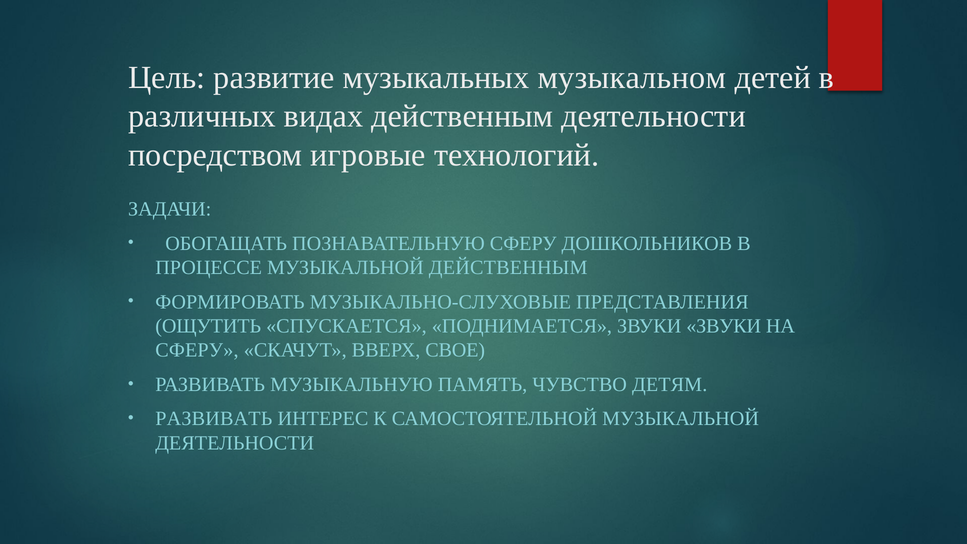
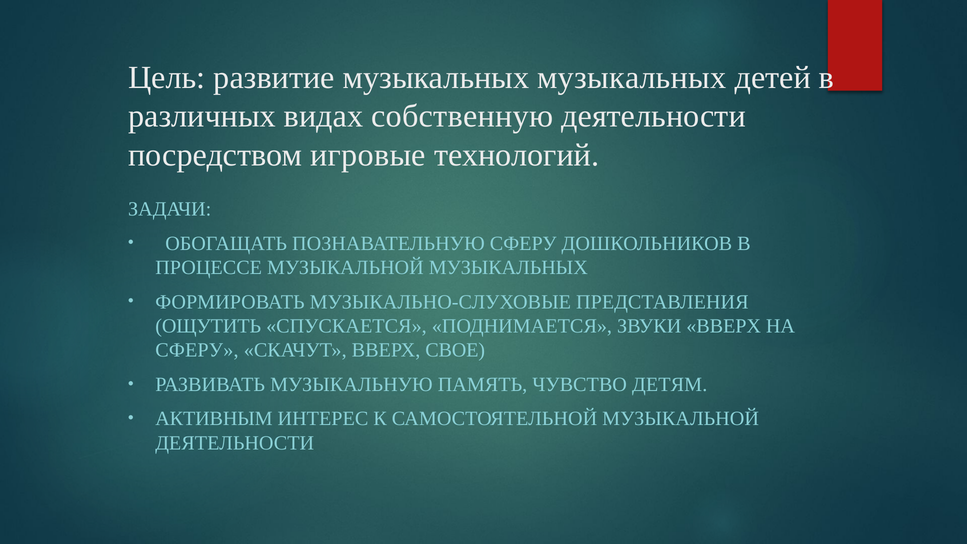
музыкальных музыкальном: музыкальном -> музыкальных
видах действенным: действенным -> собственную
МУЗЫКАЛЬНОЙ ДЕЙСТВЕННЫМ: ДЕЙСТВЕННЫМ -> МУЗЫКАЛЬНЫХ
ЗВУКИ ЗВУКИ: ЗВУКИ -> ВВЕРХ
РАЗВИВАТЬ at (214, 419): РАЗВИВАТЬ -> АКТИВНЫМ
